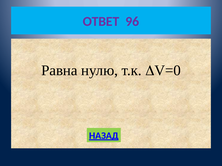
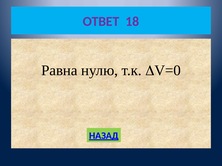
96: 96 -> 18
